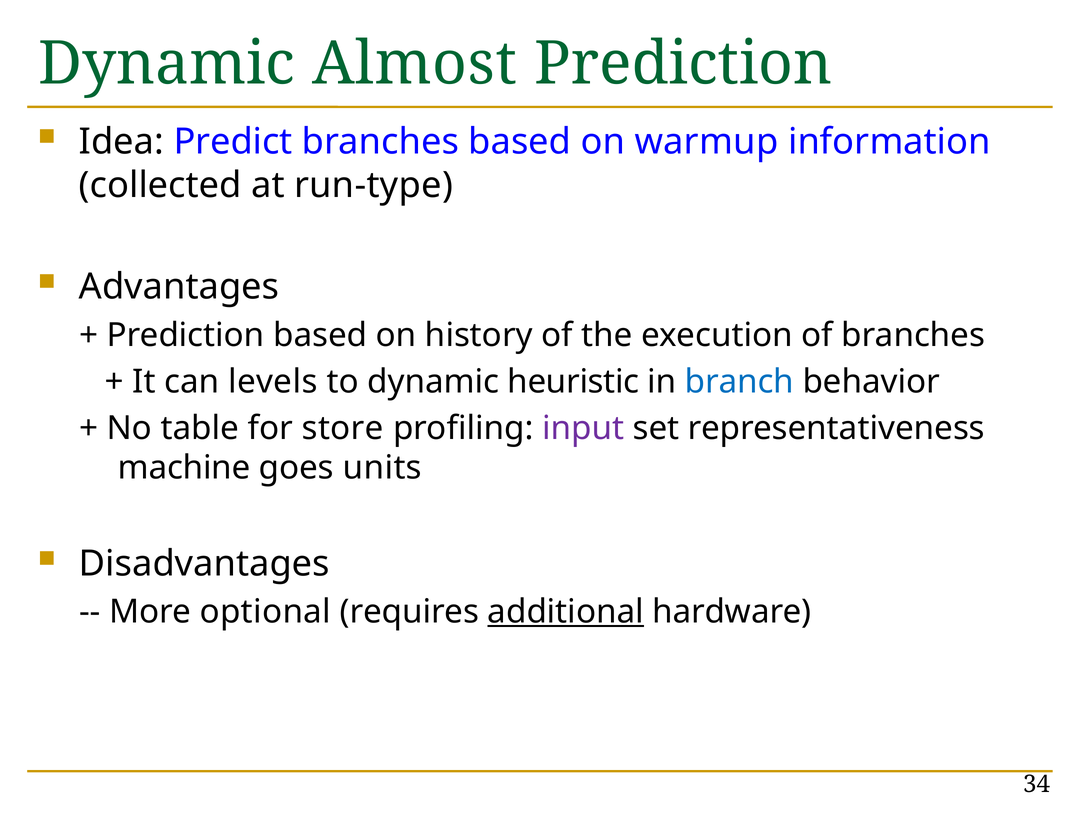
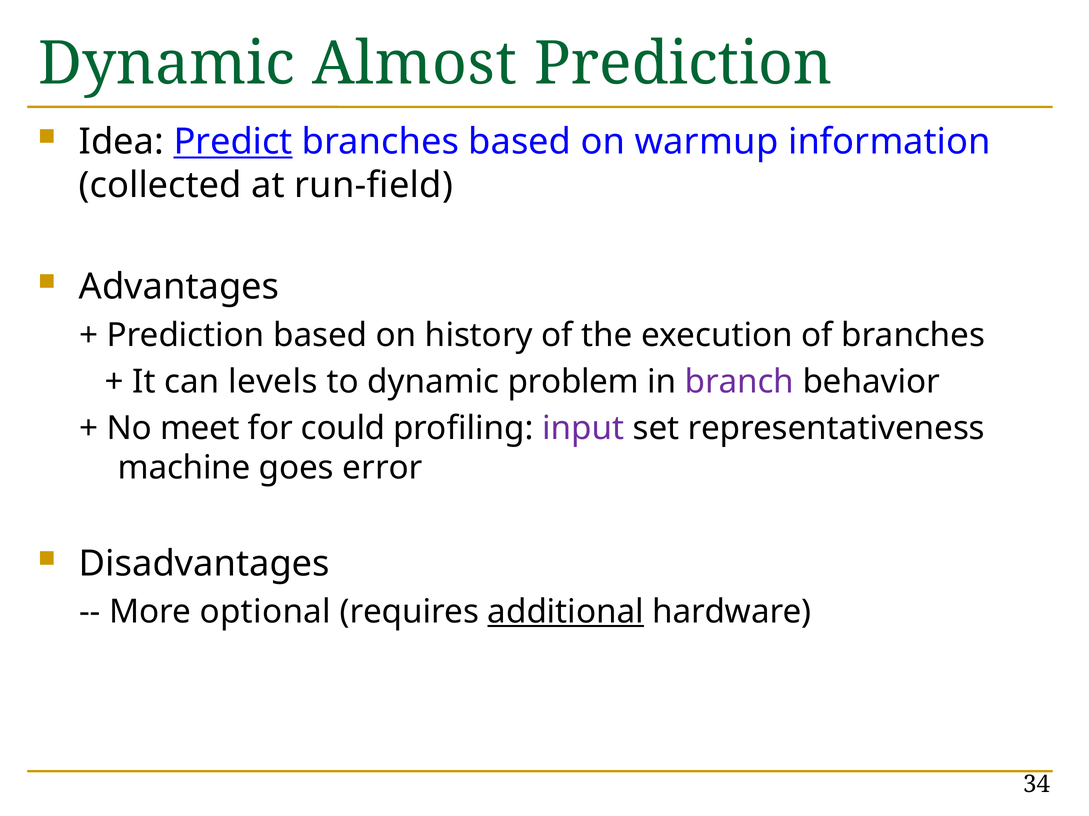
Predict underline: none -> present
run-type: run-type -> run-field
heuristic: heuristic -> problem
branch colour: blue -> purple
table: table -> meet
store: store -> could
units: units -> error
